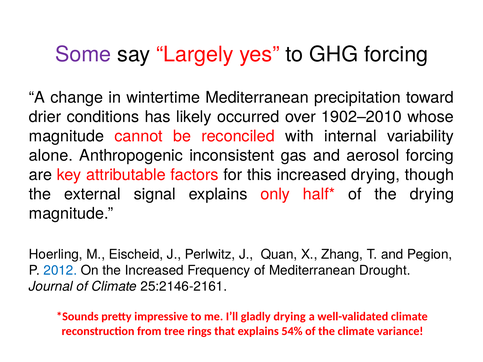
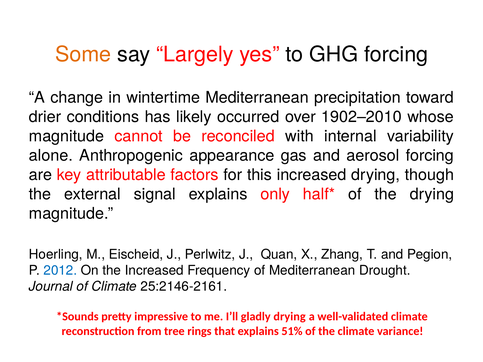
Some colour: purple -> orange
inconsistent: inconsistent -> appearance
54%: 54% -> 51%
